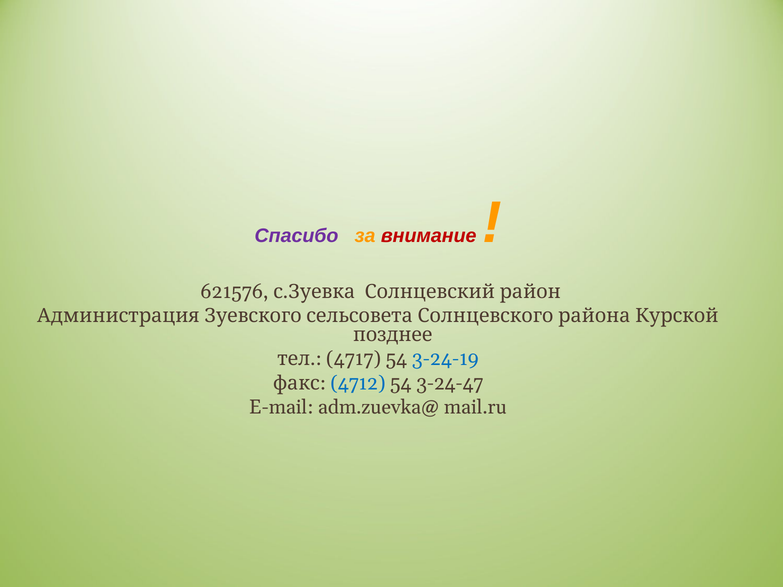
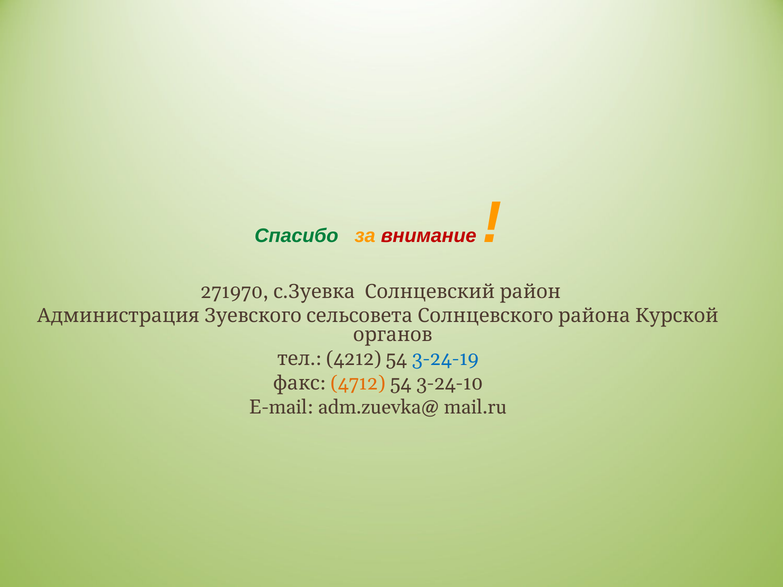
Спасибо colour: purple -> green
621576: 621576 -> 271970
позднее: позднее -> органов
4717: 4717 -> 4212
4712 colour: blue -> orange
3-24-47: 3-24-47 -> 3-24-10
